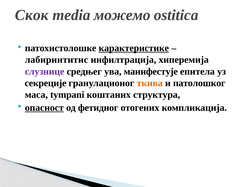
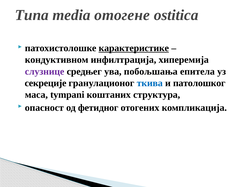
Скок: Скок -> Типа
можемо: можемо -> отогене
лабиринтитис: лабиринтитис -> кондуктивном
манифестује: манифестује -> побољшања
ткива colour: orange -> blue
опасност underline: present -> none
